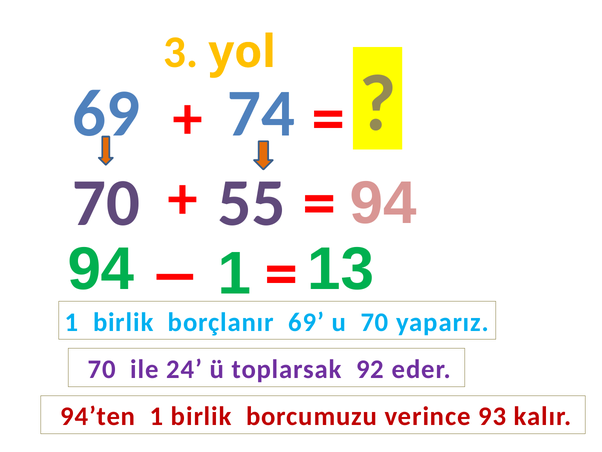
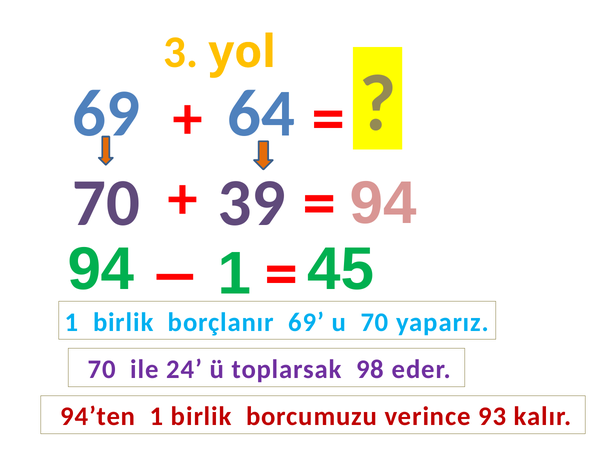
74: 74 -> 64
55: 55 -> 39
13: 13 -> 45
92: 92 -> 98
